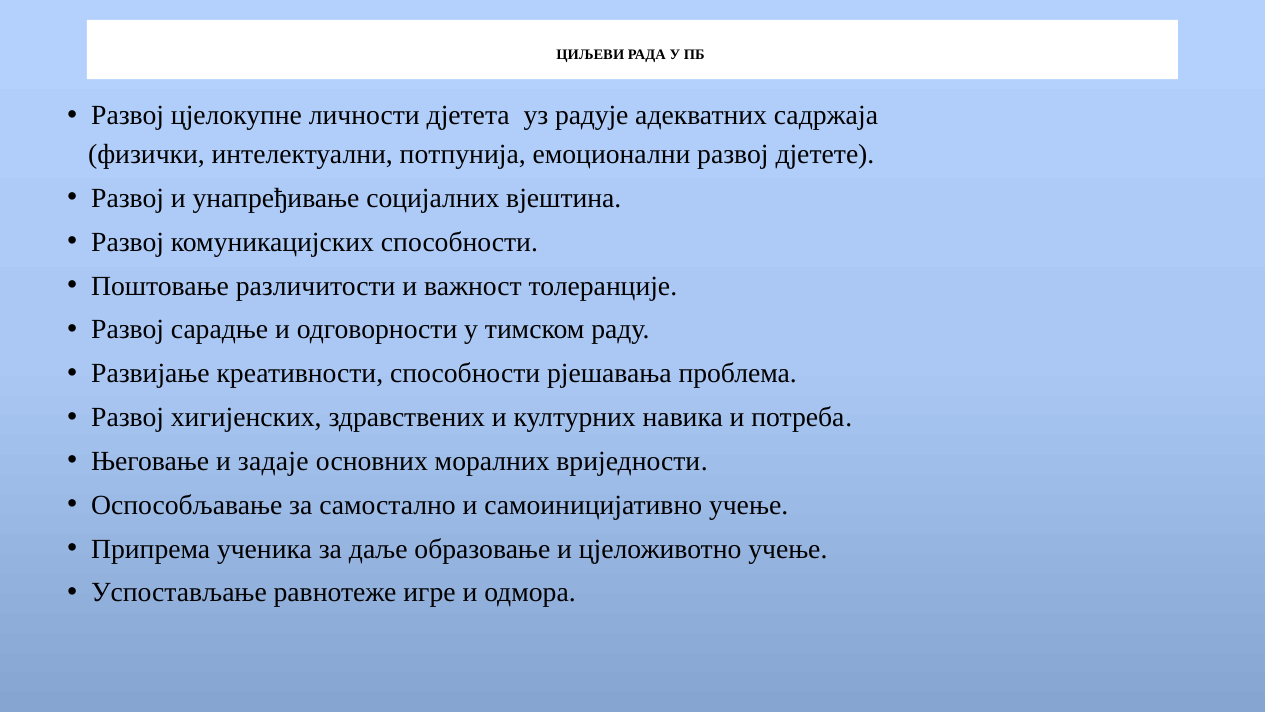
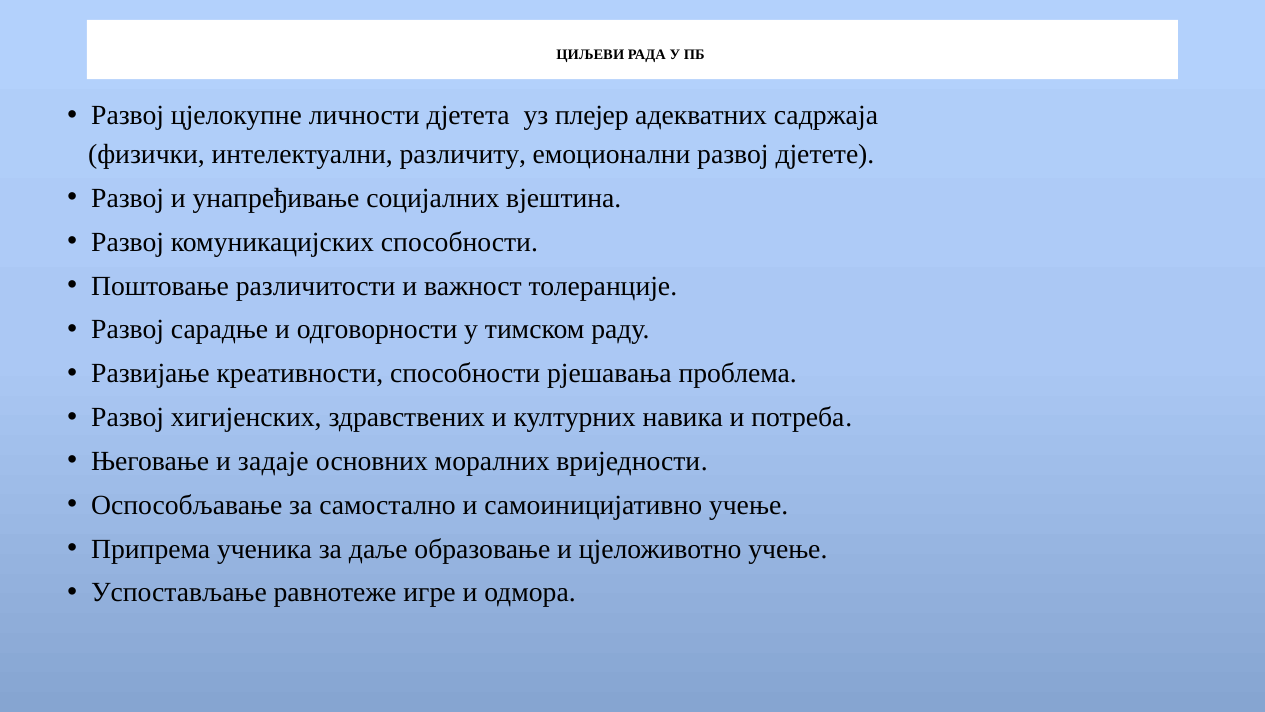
радује: радује -> плејер
потпунија: потпунија -> различиту
